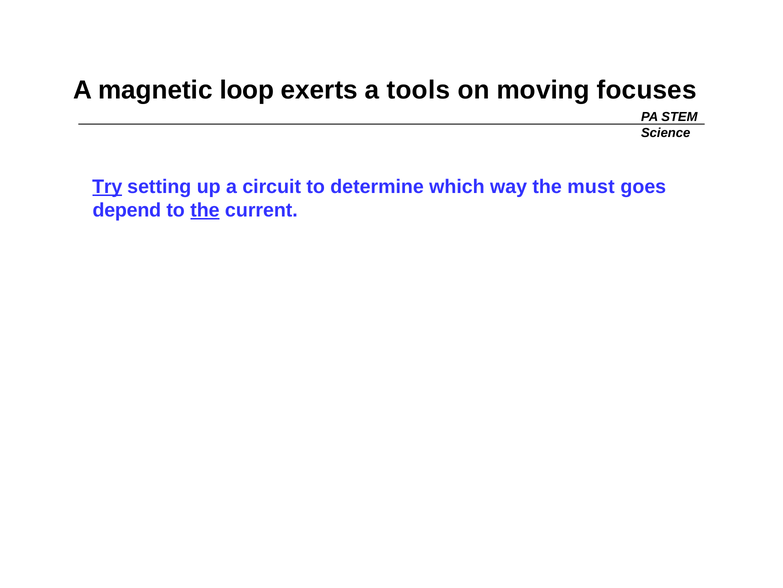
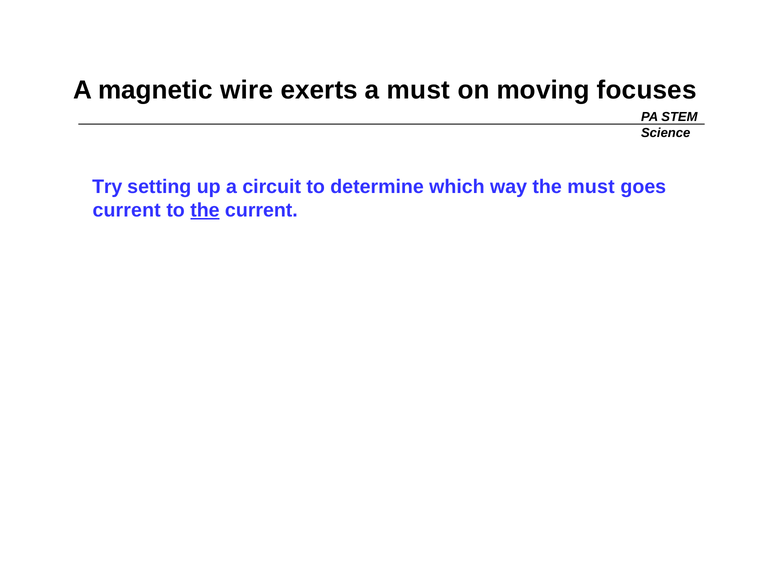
loop: loop -> wire
a tools: tools -> must
Try underline: present -> none
depend at (127, 210): depend -> current
